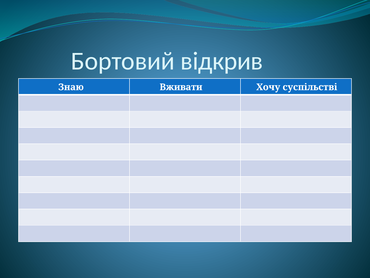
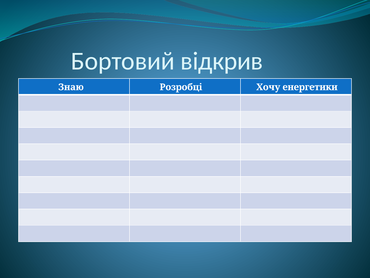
Вживати: Вживати -> Розробці
суспільстві: суспільстві -> енергетики
